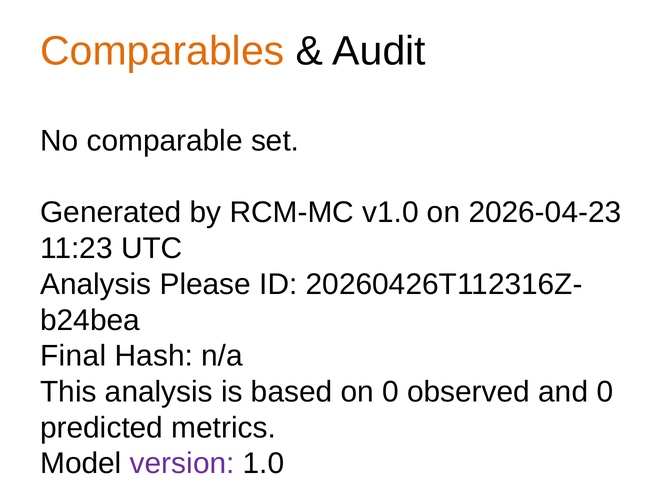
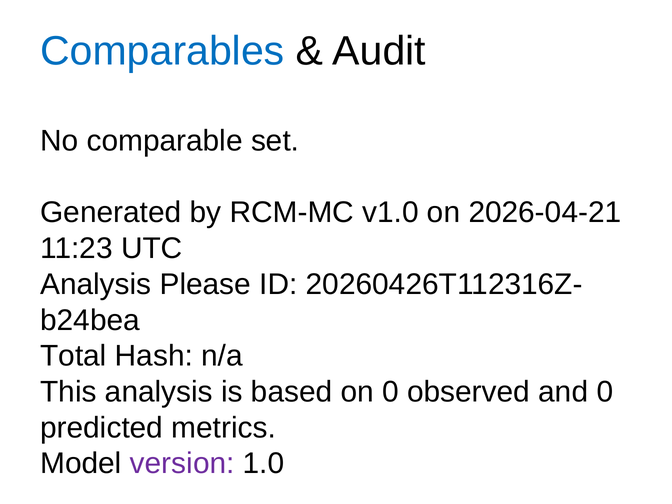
Comparables colour: orange -> blue
2026-04-23: 2026-04-23 -> 2026-04-21
Final: Final -> Total
